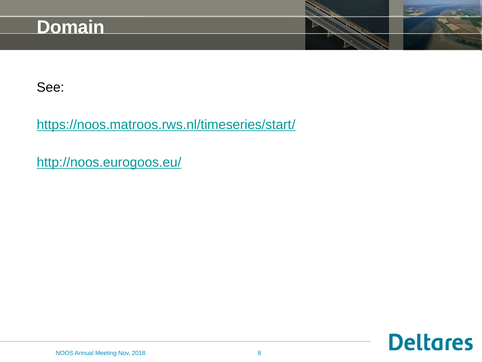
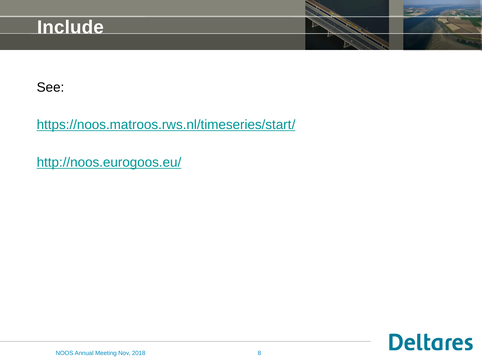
Domain: Domain -> Include
